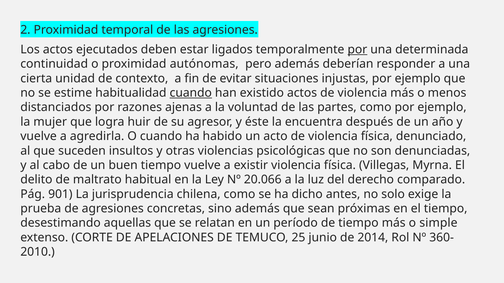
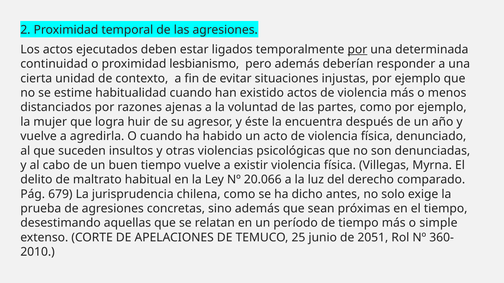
autónomas: autónomas -> lesbianismo
cuando at (191, 93) underline: present -> none
901: 901 -> 679
2014: 2014 -> 2051
